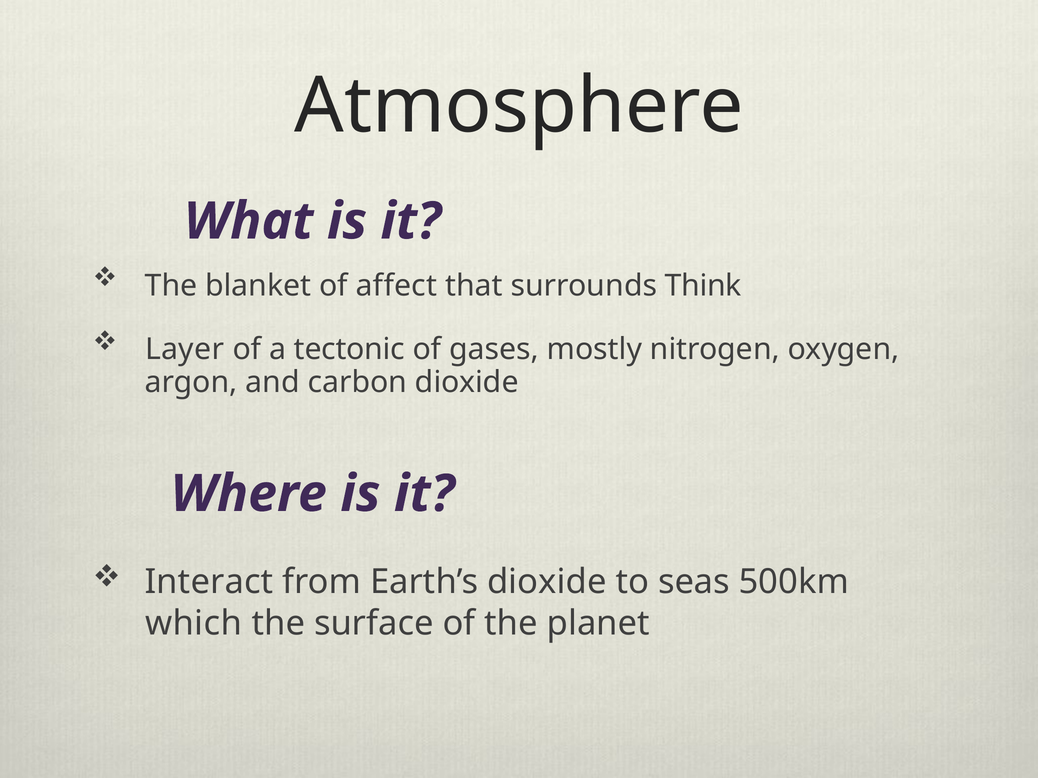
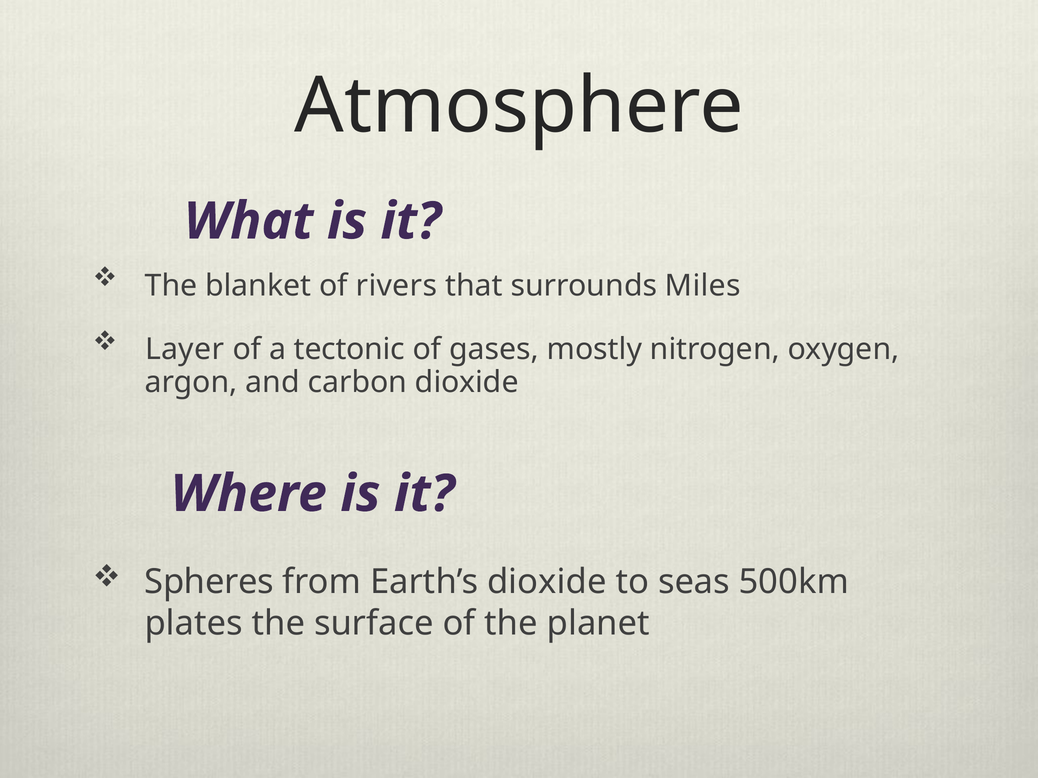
affect: affect -> rivers
Think: Think -> Miles
Interact: Interact -> Spheres
which: which -> plates
